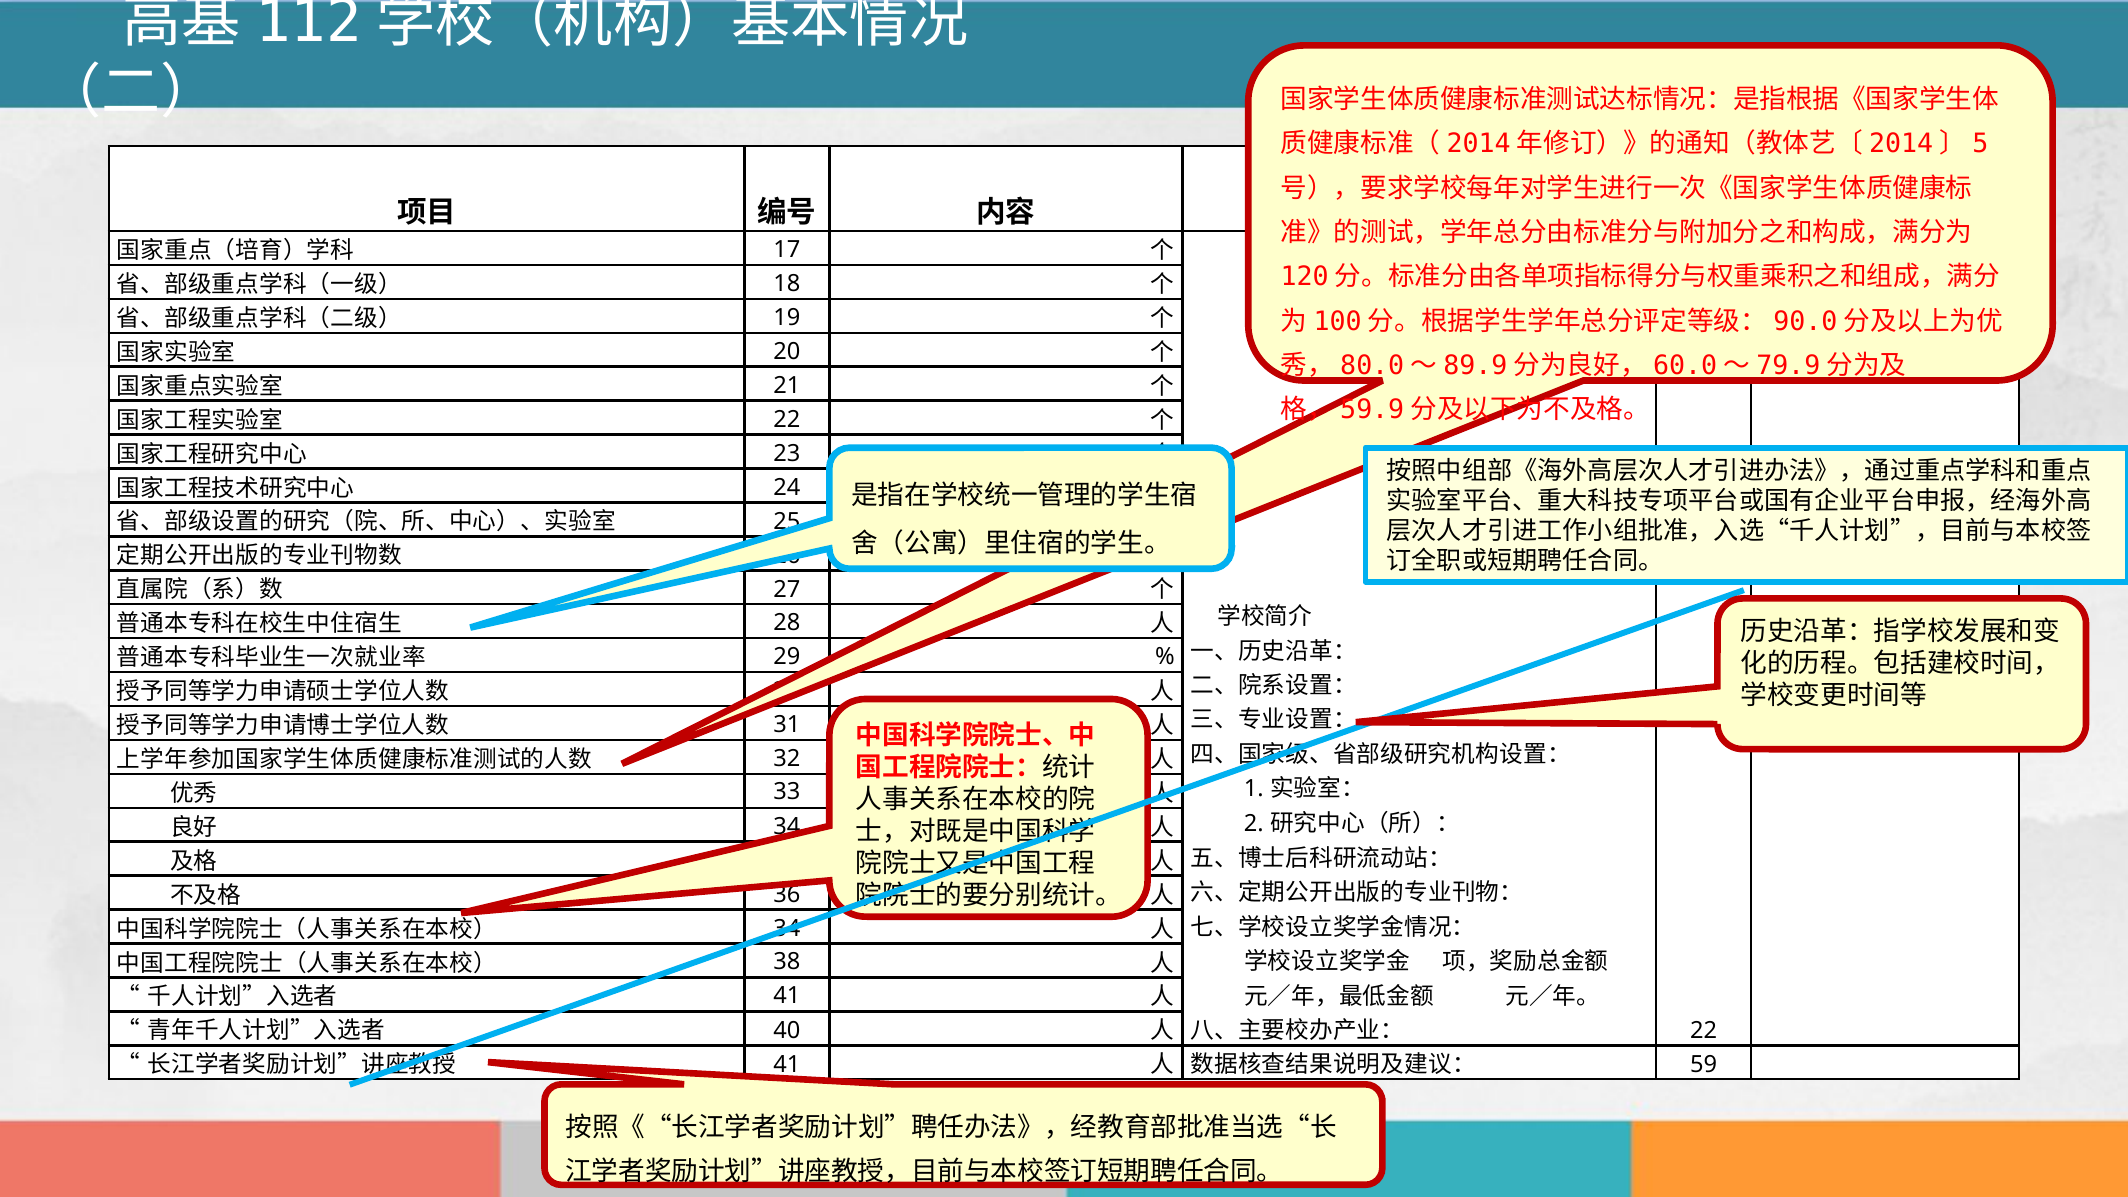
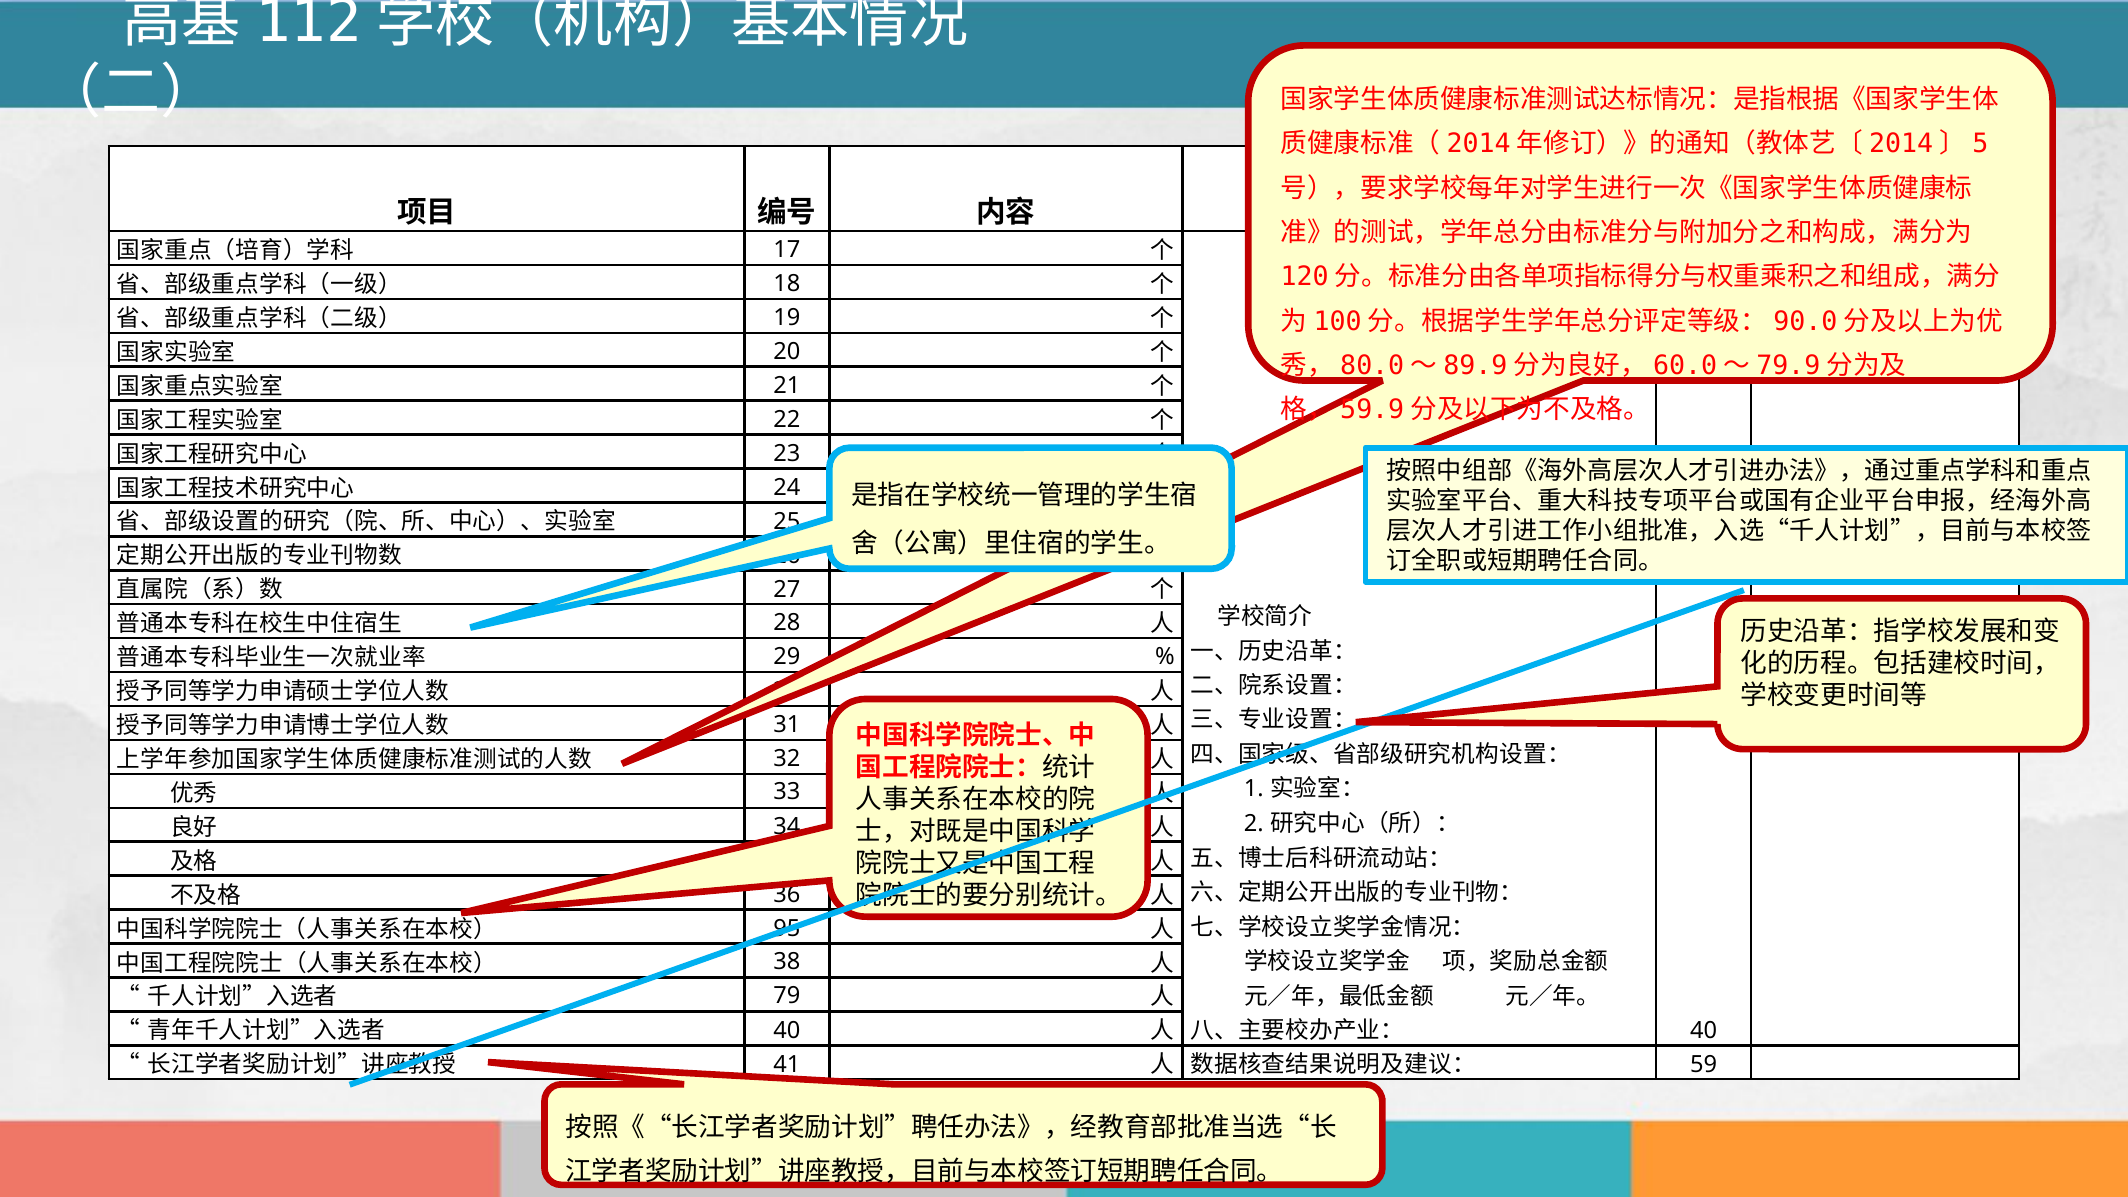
34 at (787, 929): 34 -> 95
41 at (787, 996): 41 -> 79
22 at (1704, 1030): 22 -> 40
